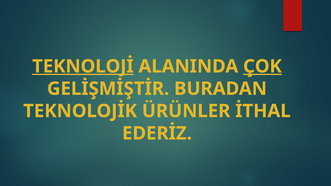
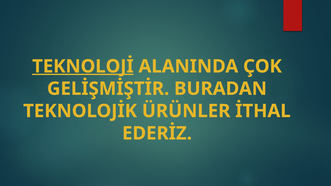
ÇOK underline: present -> none
